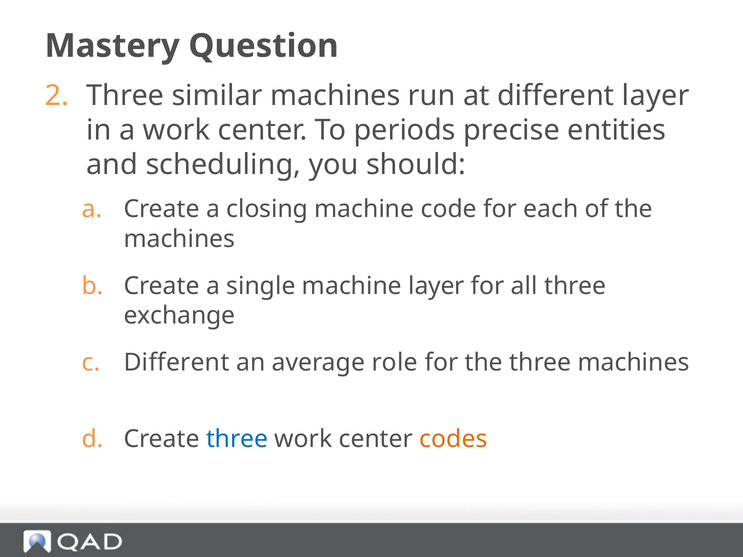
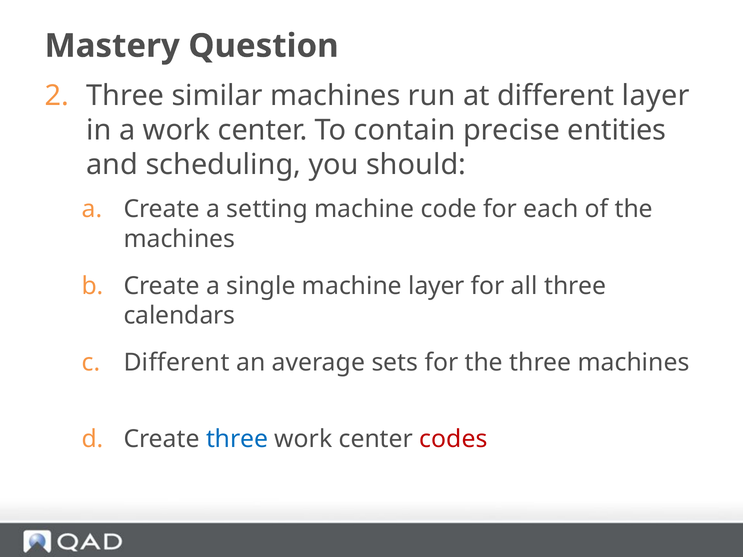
periods: periods -> contain
closing: closing -> setting
exchange: exchange -> calendars
role: role -> sets
codes colour: orange -> red
